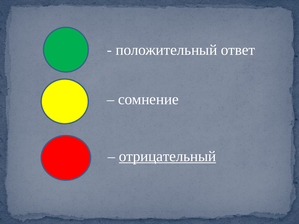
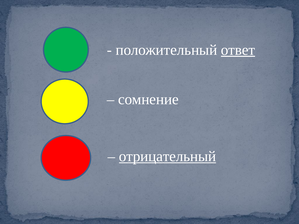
ответ underline: none -> present
